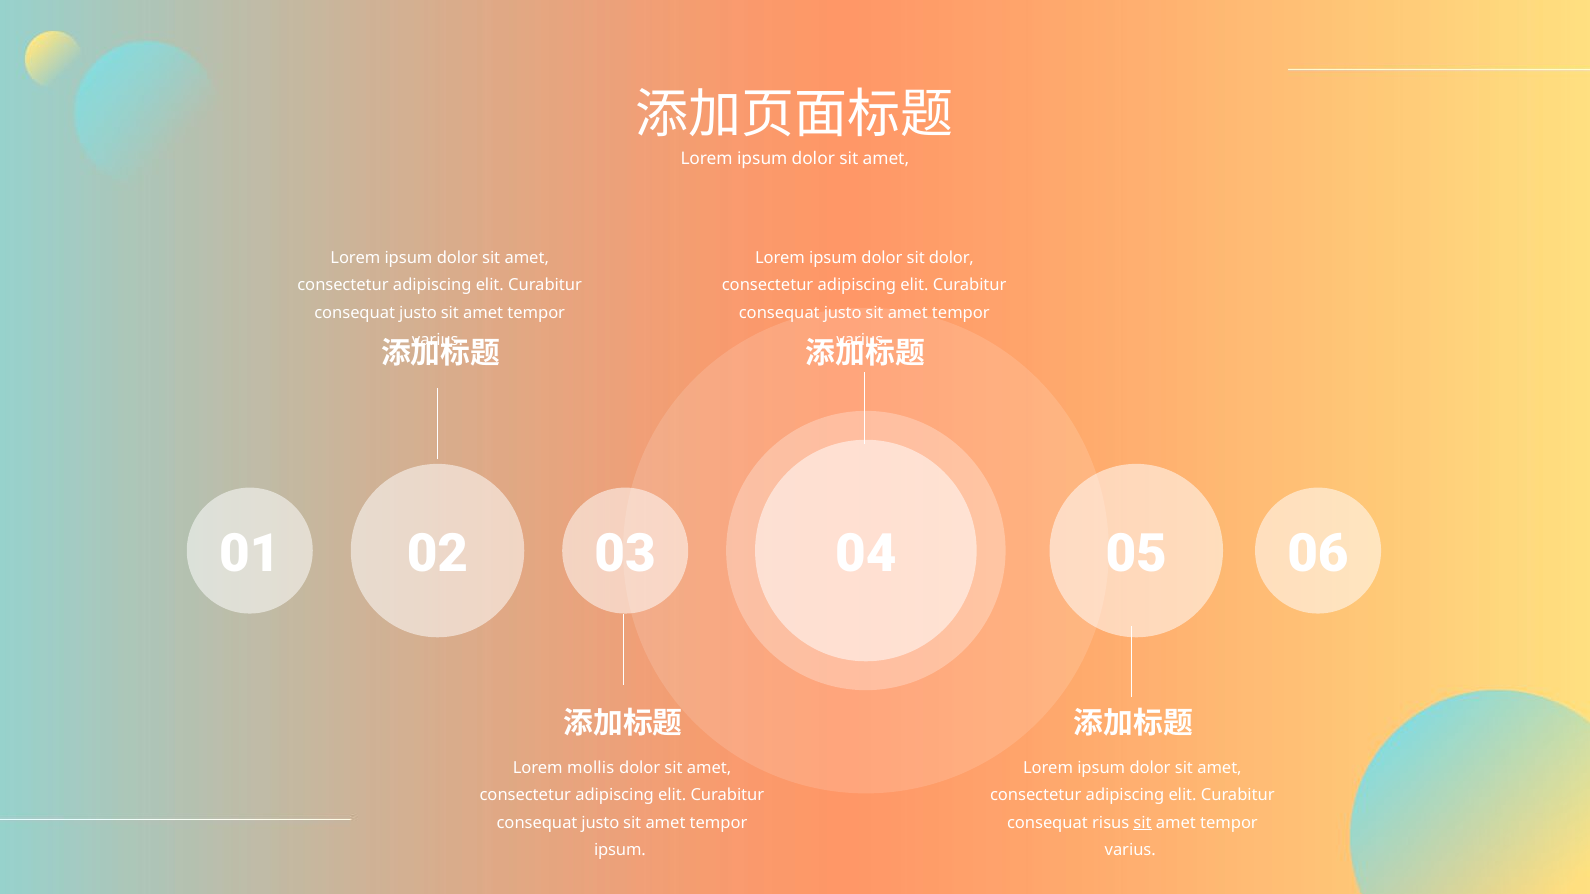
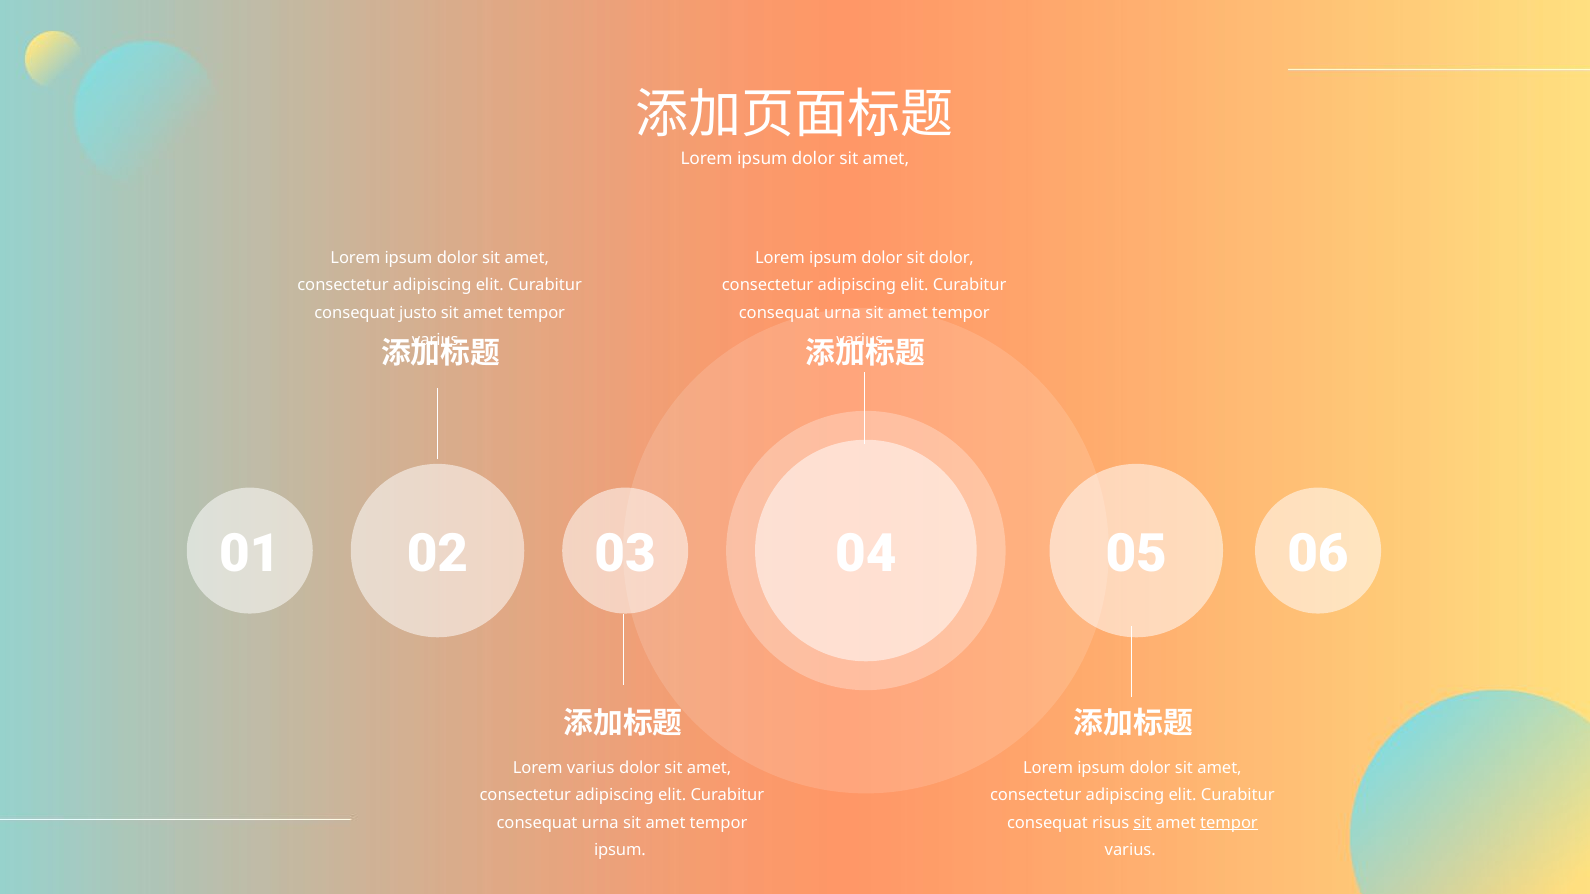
justo at (843, 313): justo -> urna
Lorem mollis: mollis -> varius
justo at (600, 823): justo -> urna
tempor at (1229, 823) underline: none -> present
